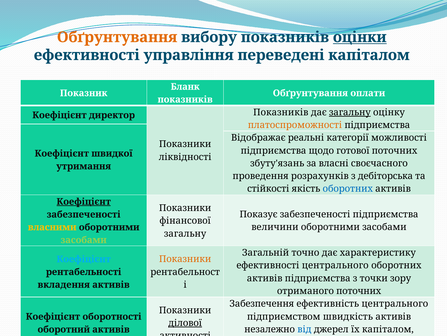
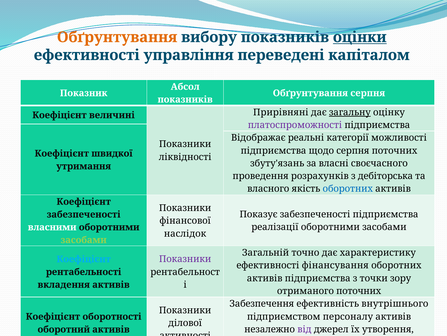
Бланк: Бланк -> Абсол
Обґрунтування оплати: оплати -> серпня
Показників at (281, 112): Показників -> Прирівняні
директор: директор -> величині
платоспроможності colour: orange -> purple
щодо готової: готової -> серпня
стійкості: стійкості -> власного
Коефіцієнт at (84, 201) underline: present -> none
власними colour: yellow -> white
величини: величини -> реалізації
загальну at (185, 233): загальну -> наслідок
Показники at (185, 259) colour: orange -> purple
ефективності центрального: центрального -> фінансування
ефективність центрального: центрального -> внутрішнього
підприємством швидкість: швидкість -> персоналу
ділової underline: present -> none
від colour: blue -> purple
їх капіталом: капіталом -> утворення
